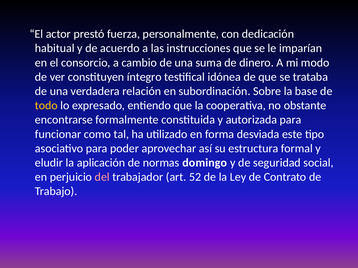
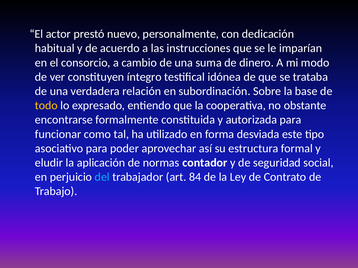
fuerza: fuerza -> nuevo
domingo: domingo -> contador
del colour: pink -> light blue
52: 52 -> 84
